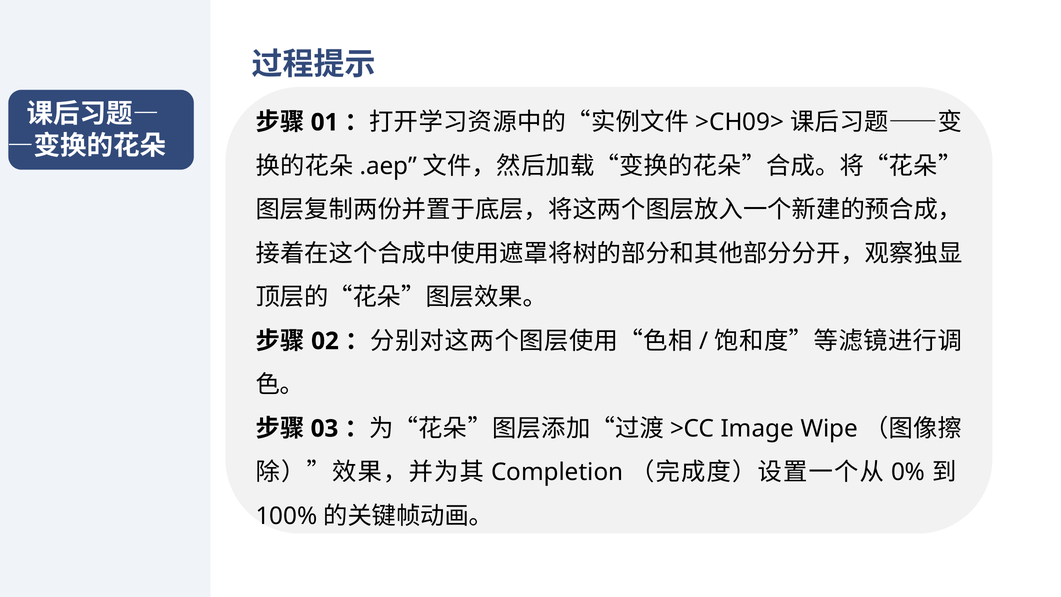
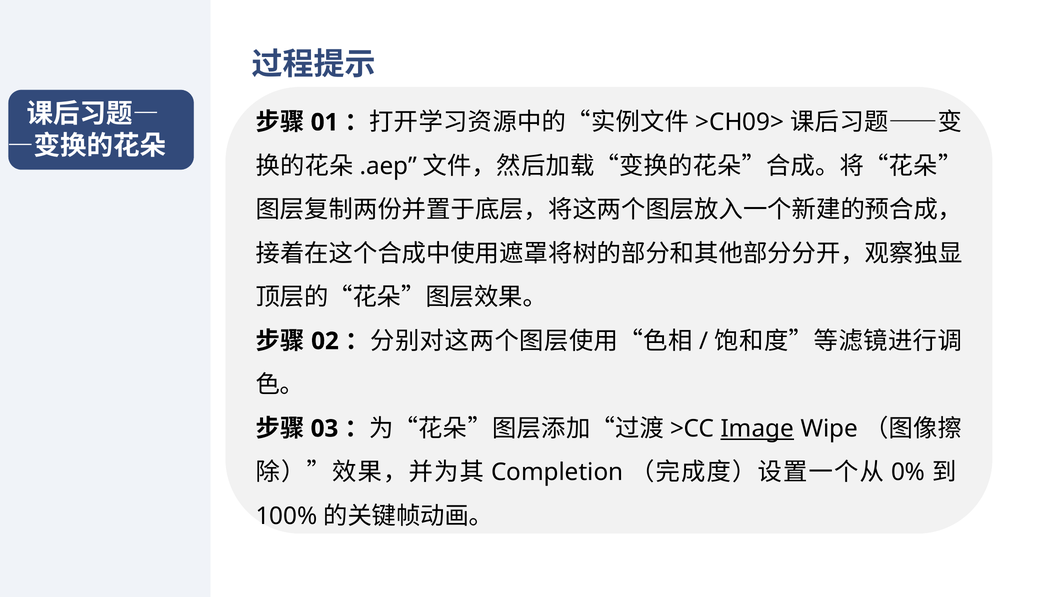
Image underline: none -> present
